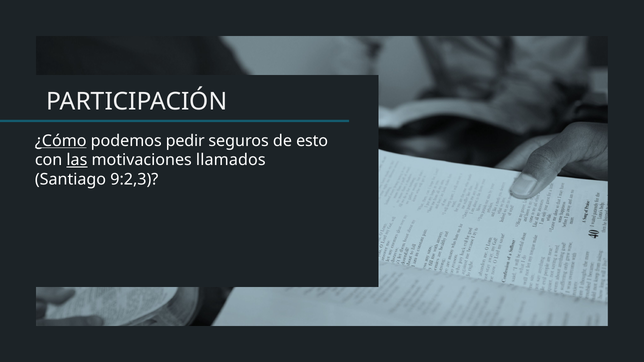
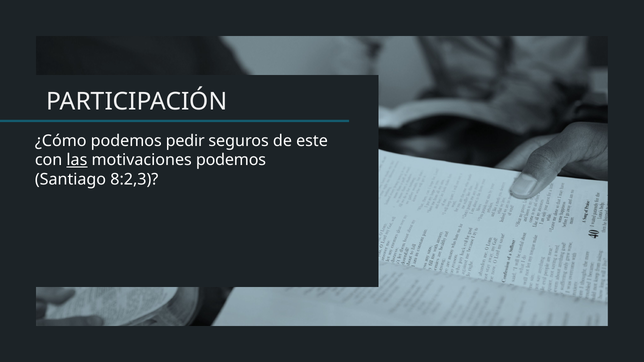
¿Cómo underline: present -> none
esto: esto -> este
motivaciones llamados: llamados -> podemos
9:2,3: 9:2,3 -> 8:2,3
